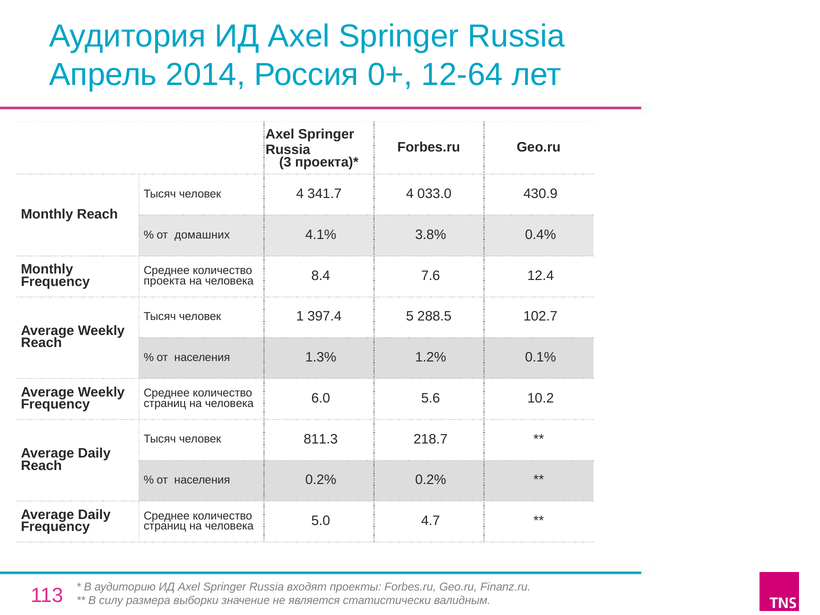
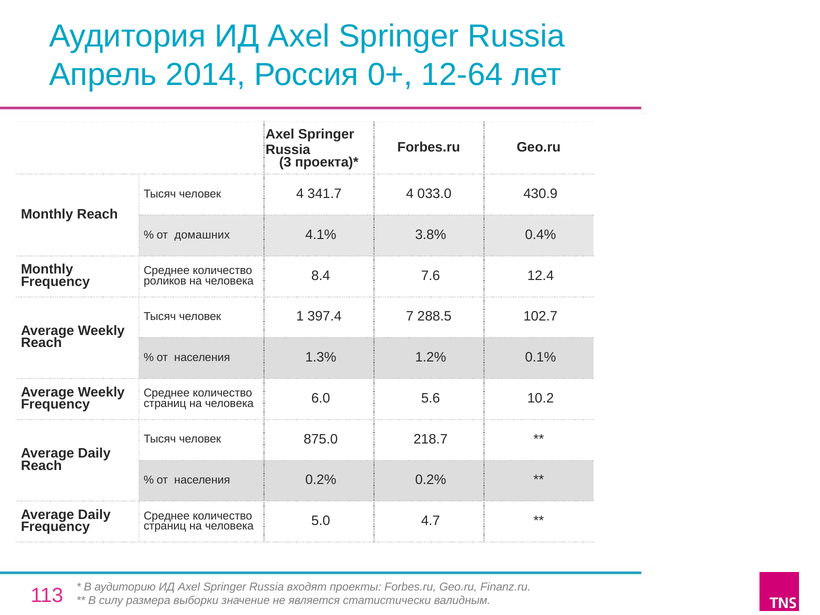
проекта: проекта -> роликов
5: 5 -> 7
811.3: 811.3 -> 875.0
